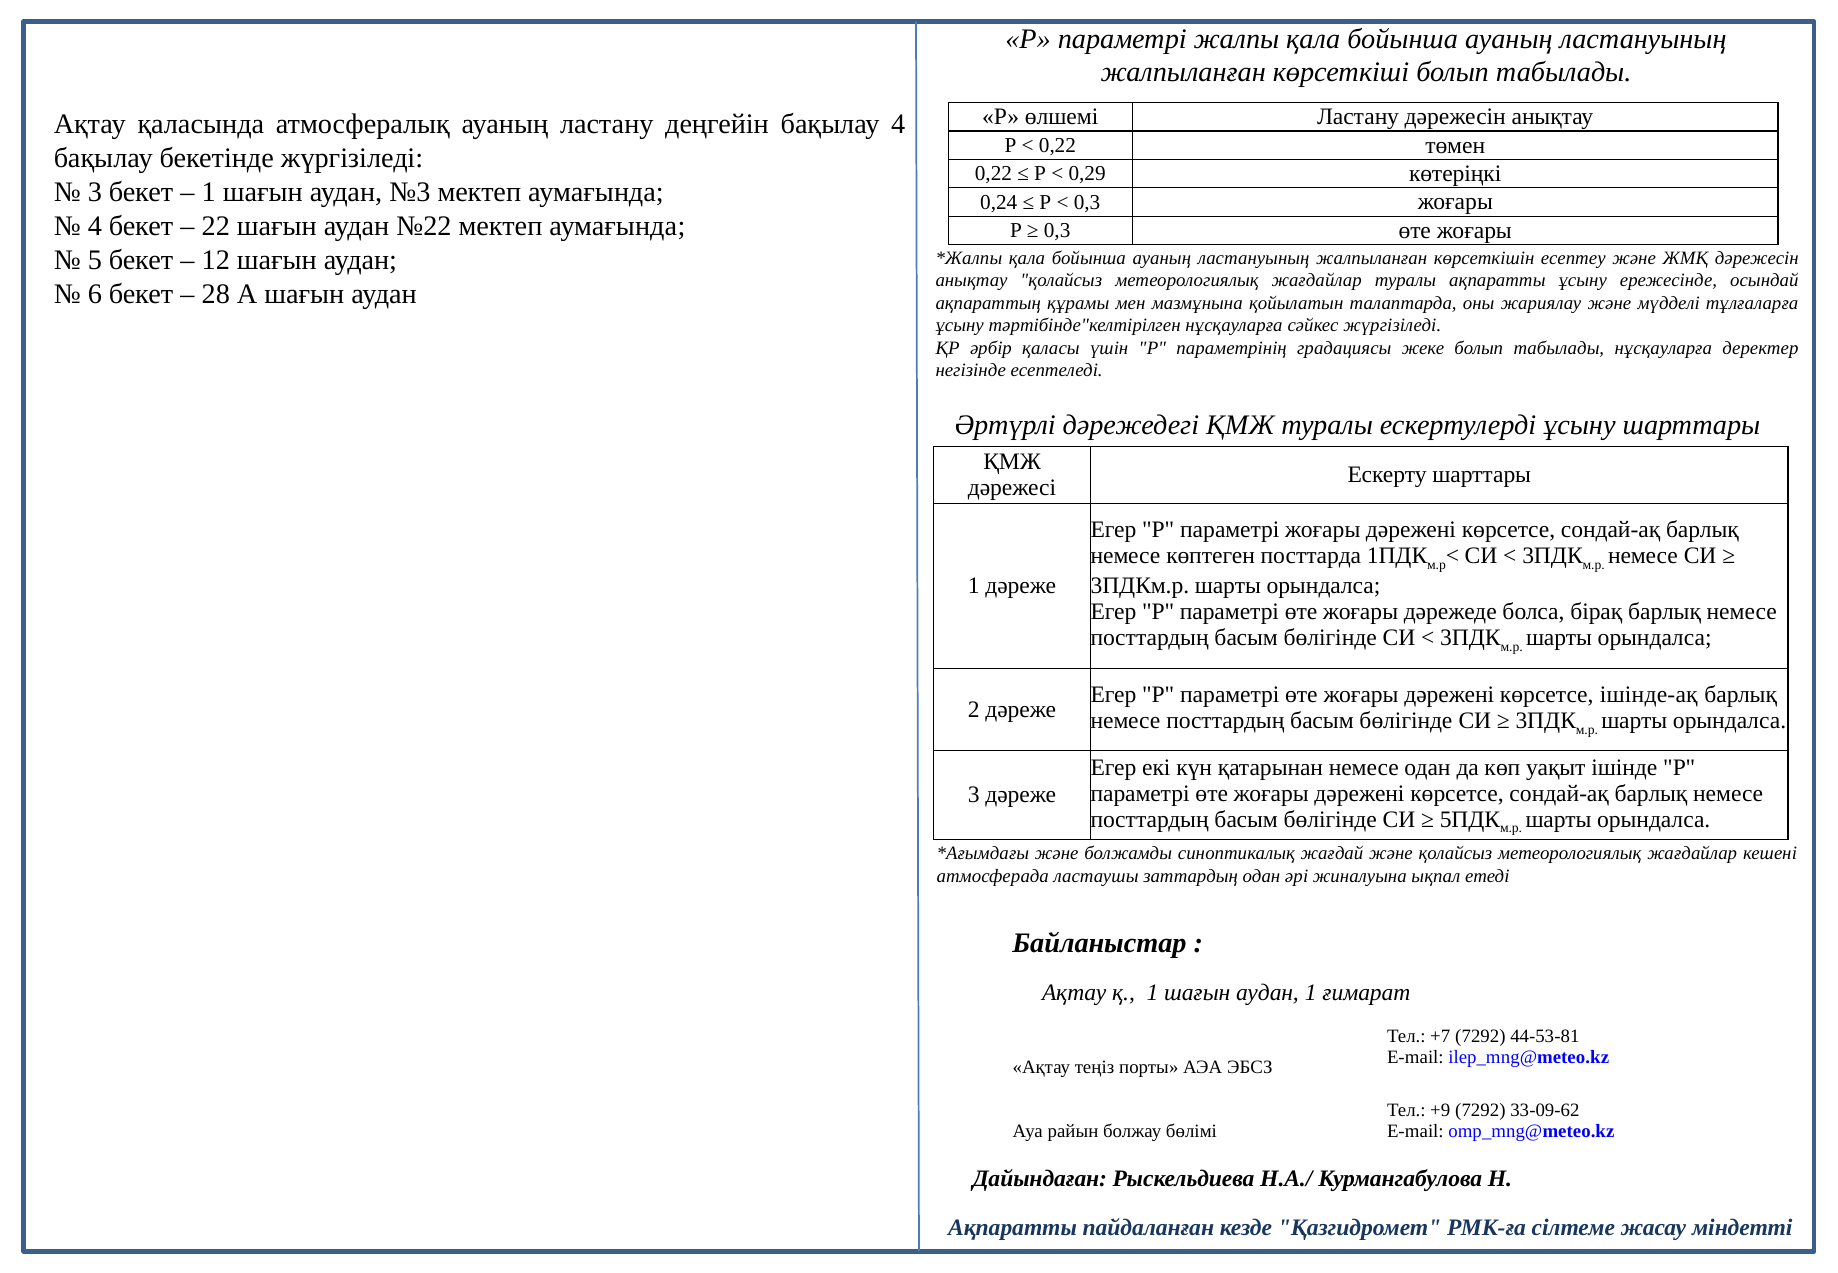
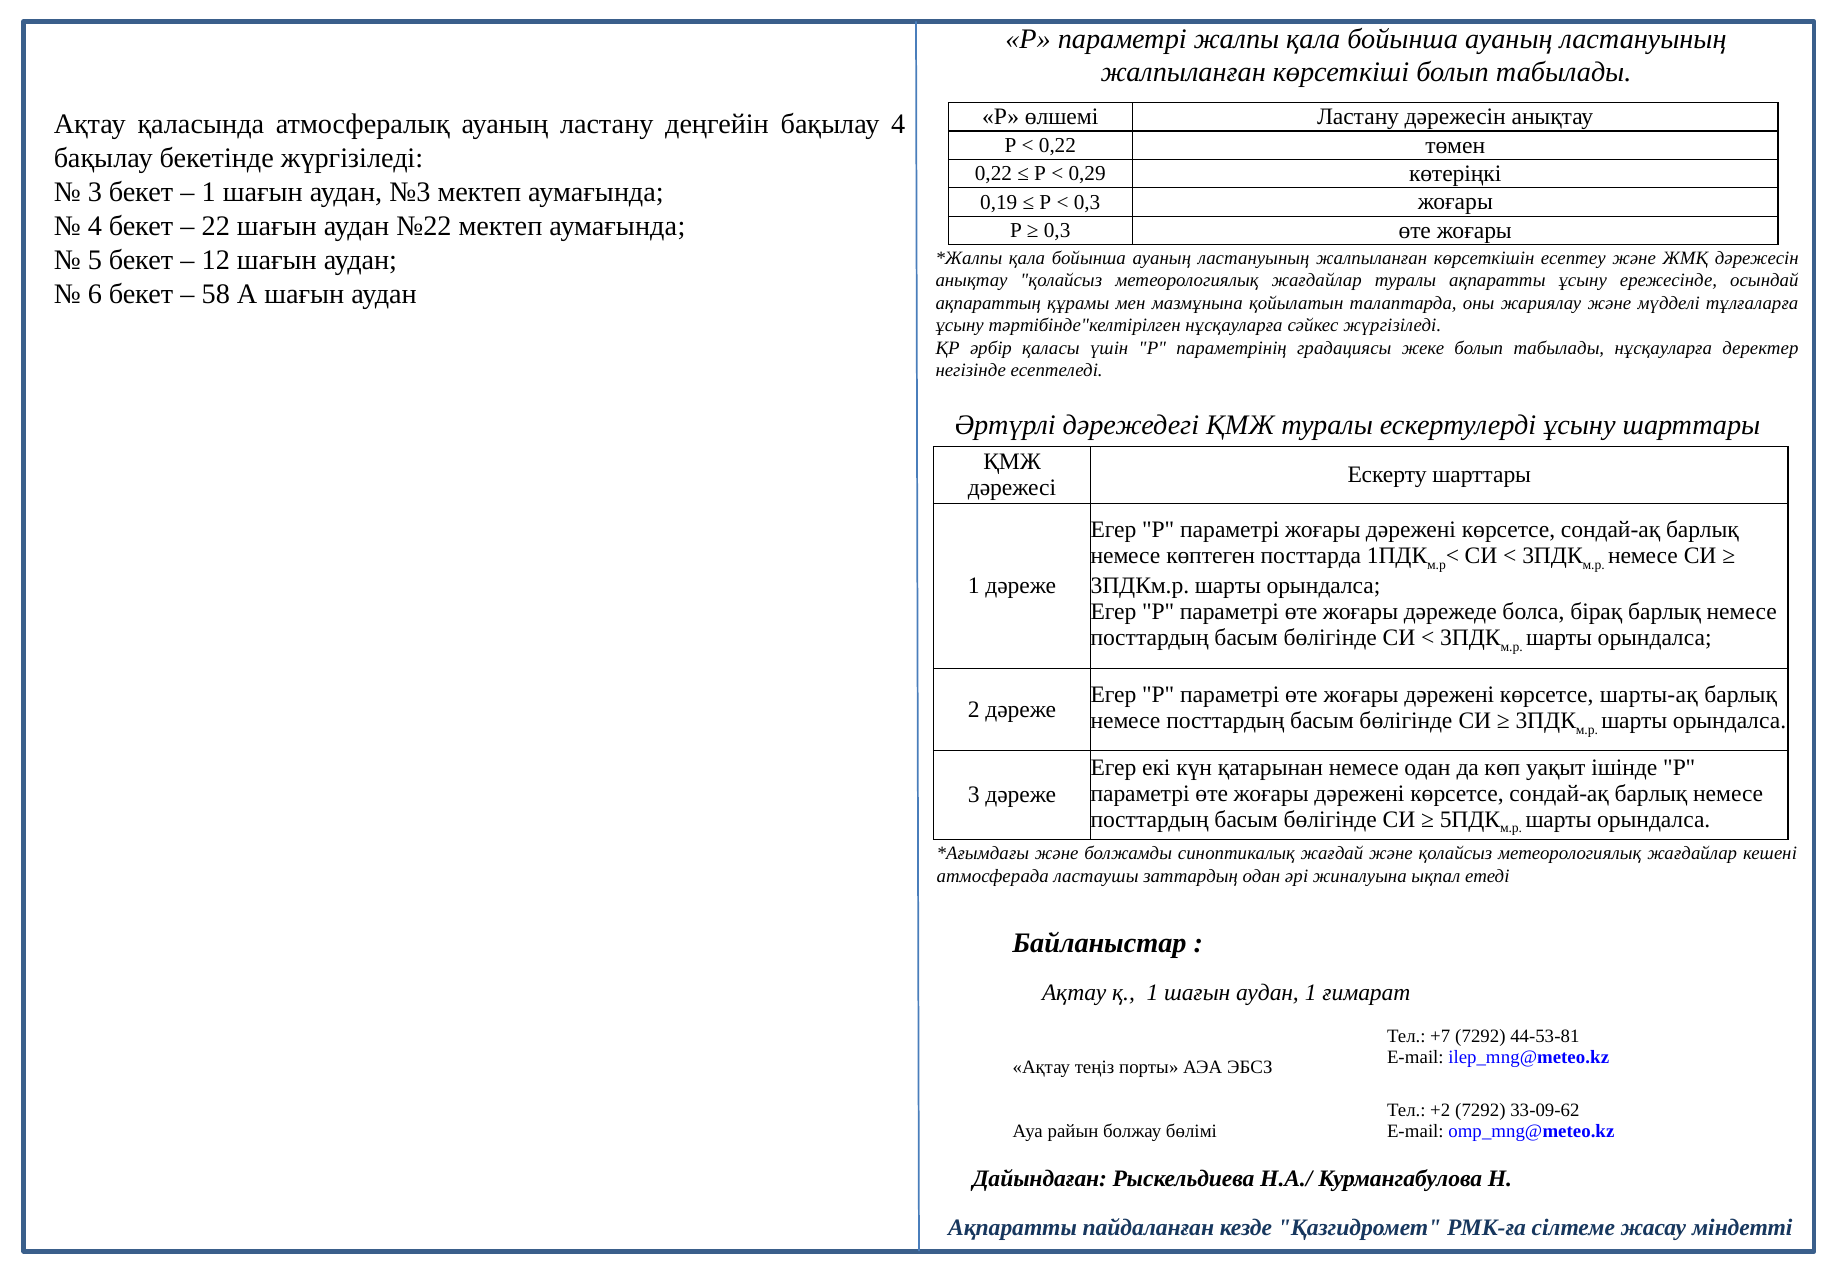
0,24: 0,24 -> 0,19
28: 28 -> 58
ішінде-ақ: ішінде-ақ -> шарты-ақ
+9: +9 -> +2
